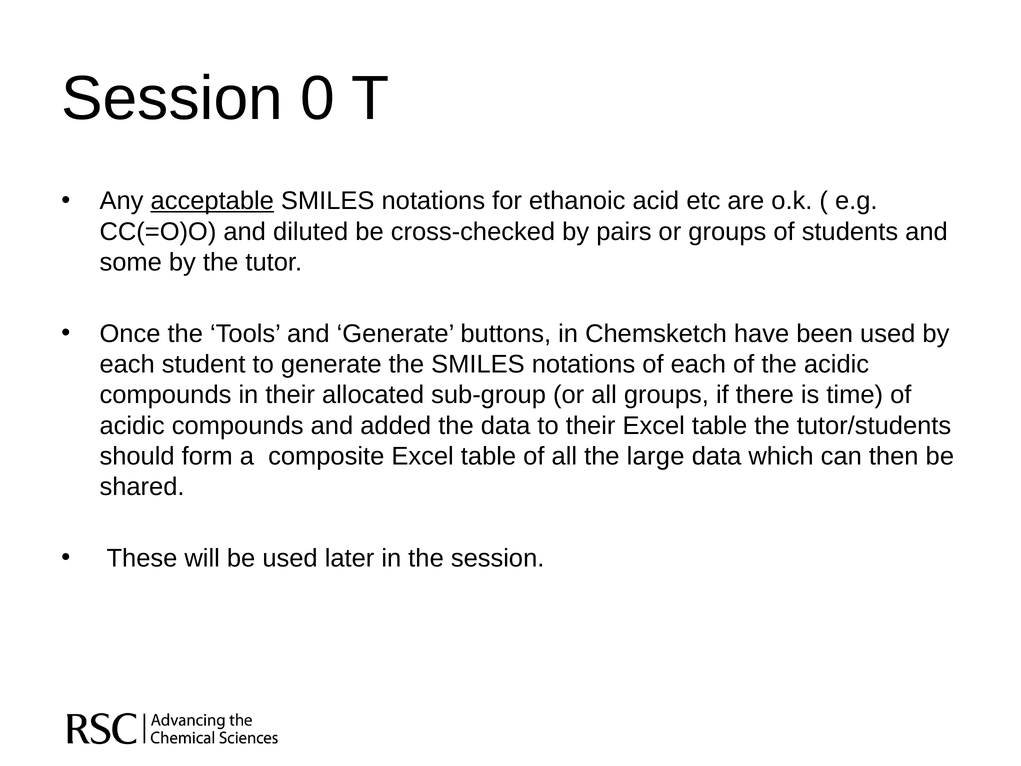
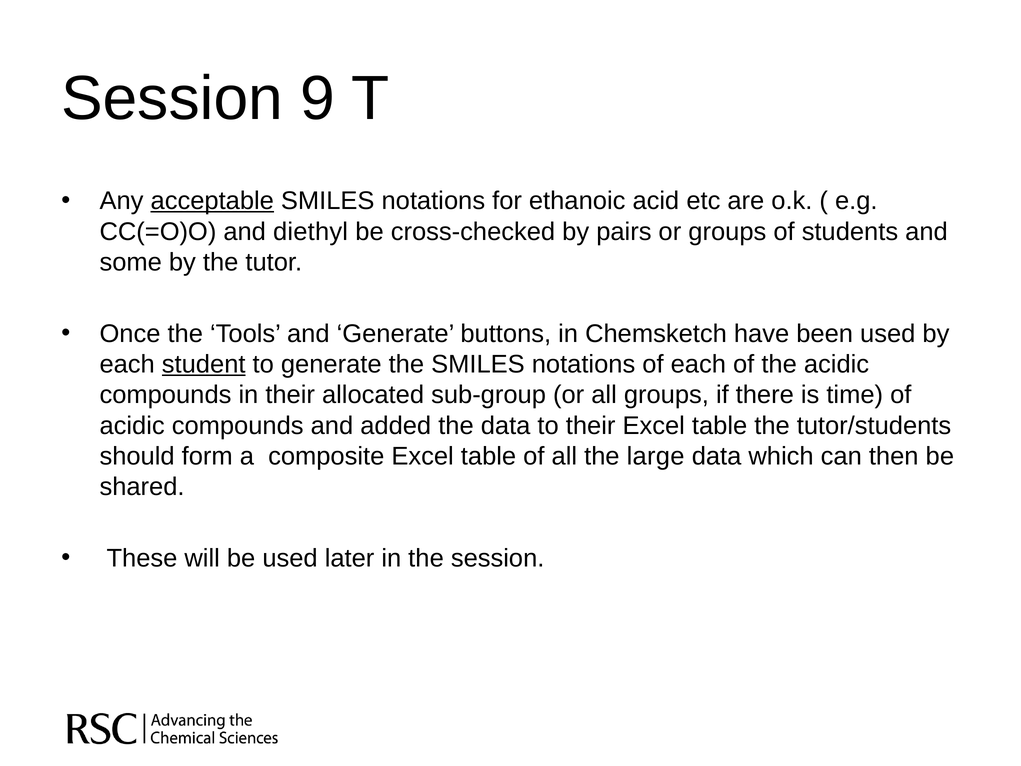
0: 0 -> 9
diluted: diluted -> diethyl
student underline: none -> present
